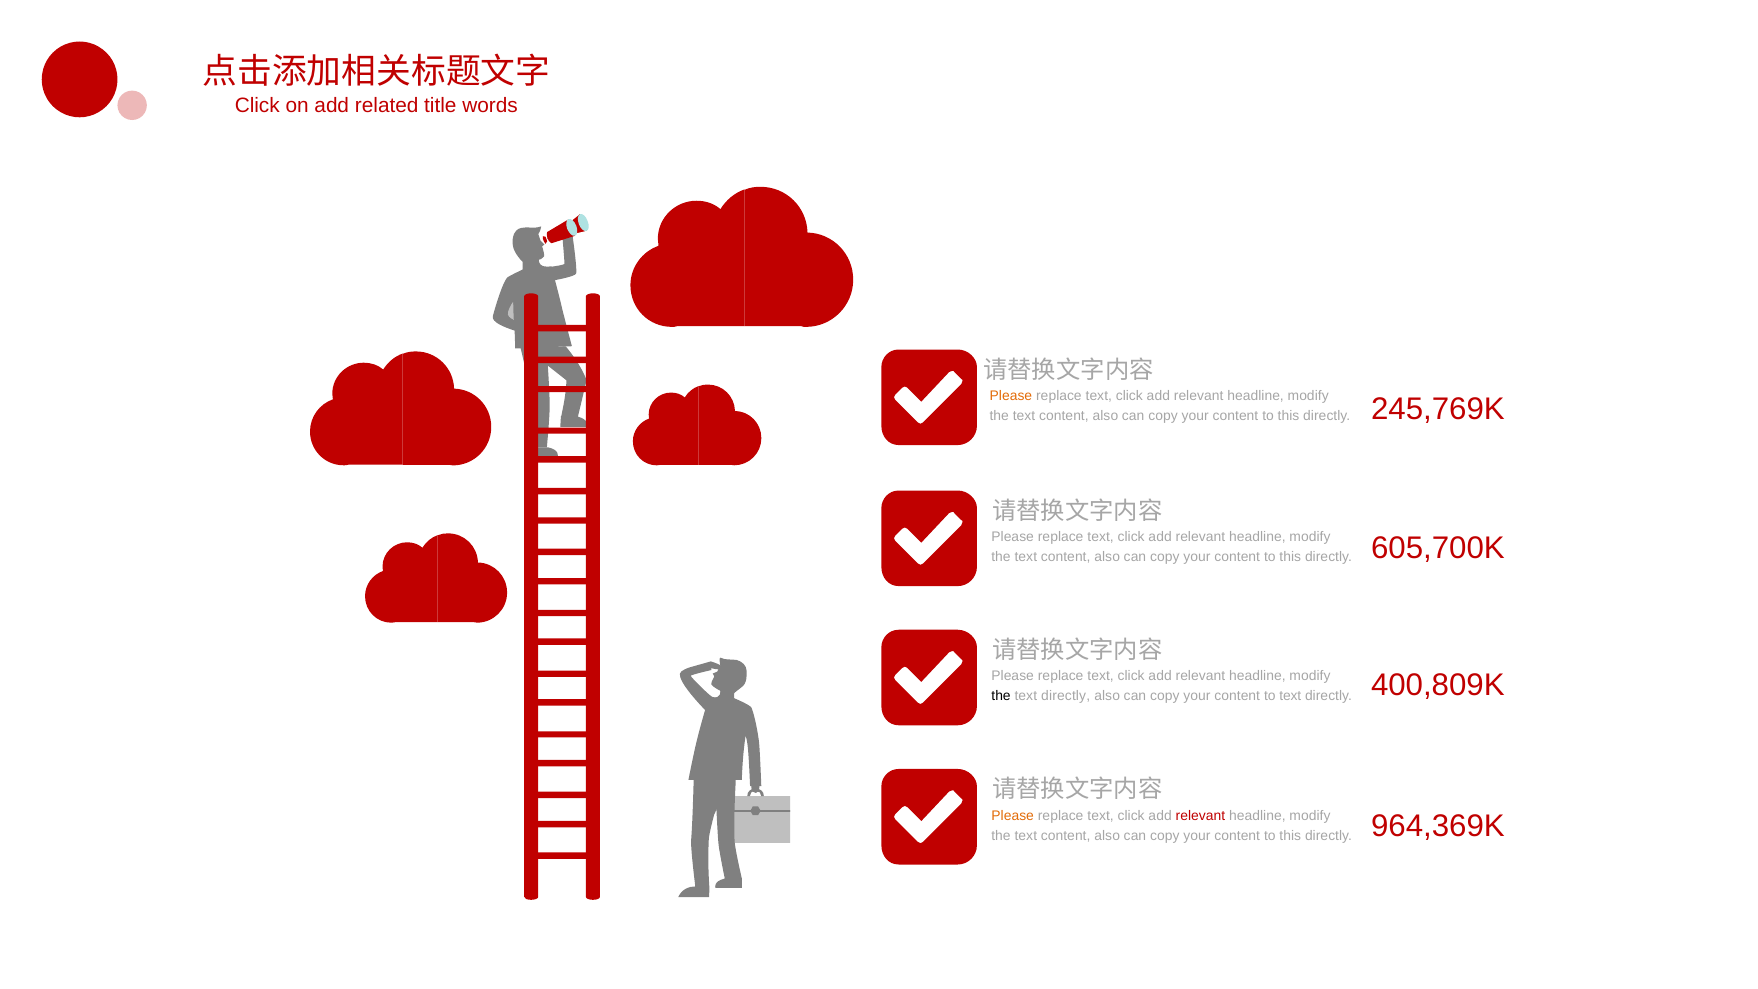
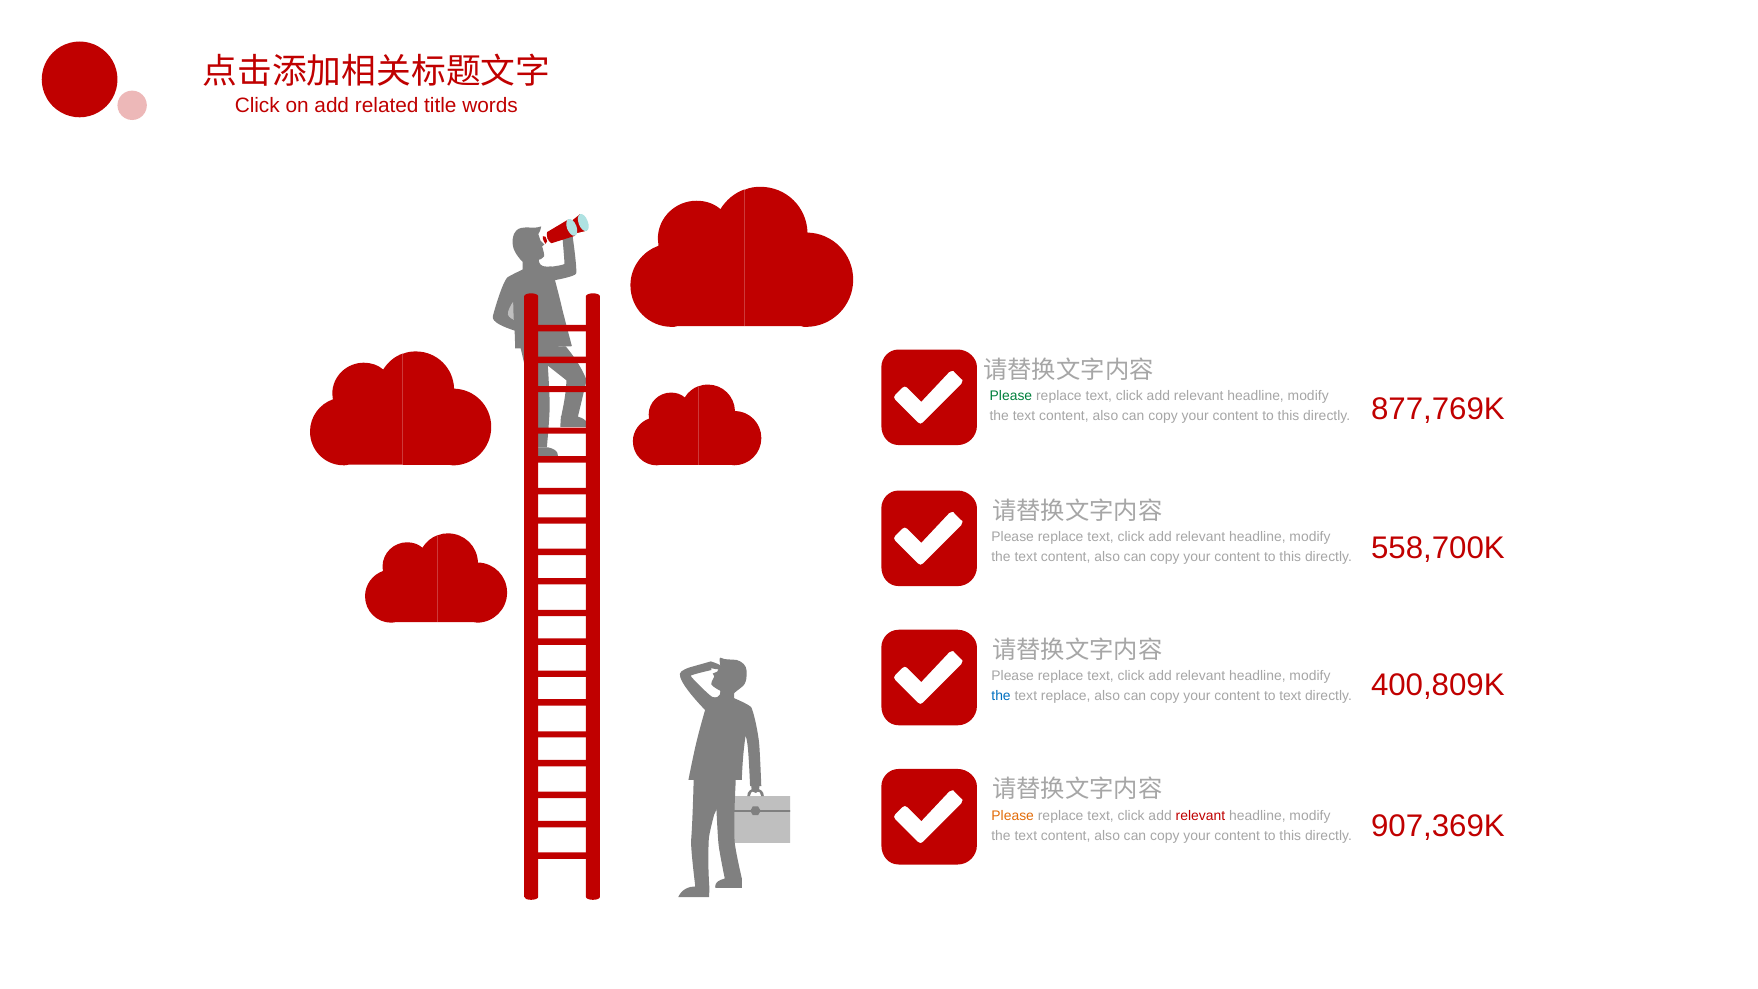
Please at (1011, 396) colour: orange -> green
245,769K: 245,769K -> 877,769K
605,700K: 605,700K -> 558,700K
the at (1001, 696) colour: black -> blue
directly at (1066, 696): directly -> replace
964,369K: 964,369K -> 907,369K
